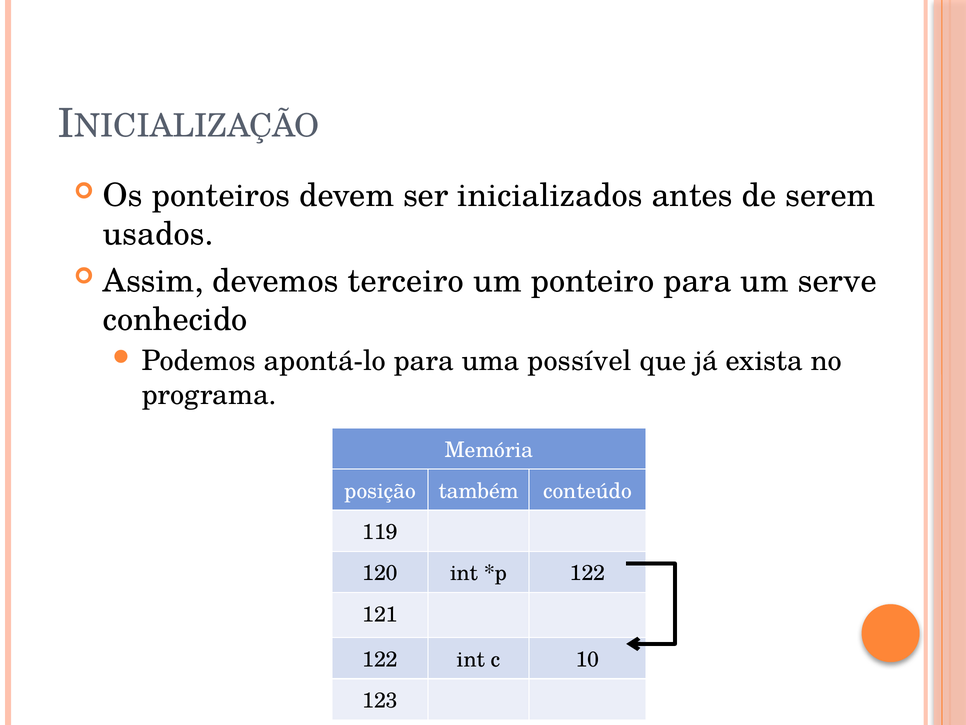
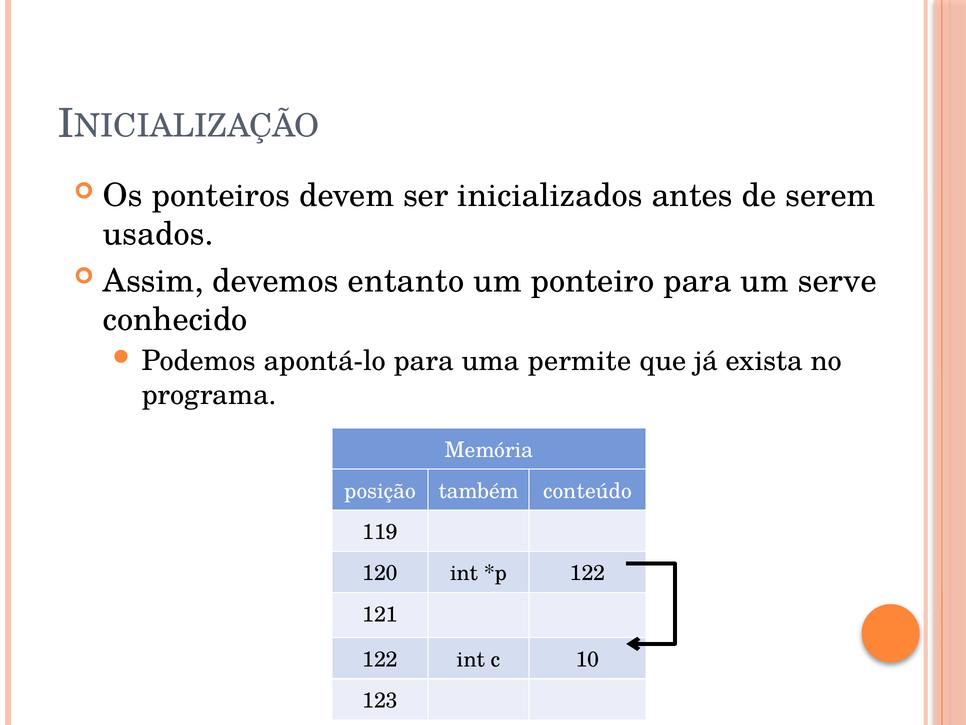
terceiro: terceiro -> entanto
possível: possível -> permite
